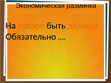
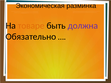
должна colour: orange -> purple
